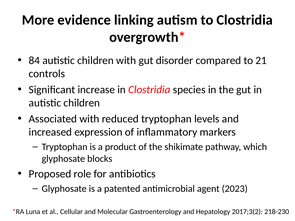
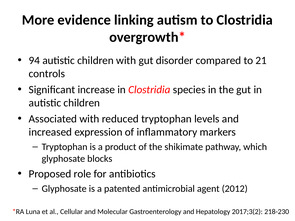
84: 84 -> 94
2023: 2023 -> 2012
